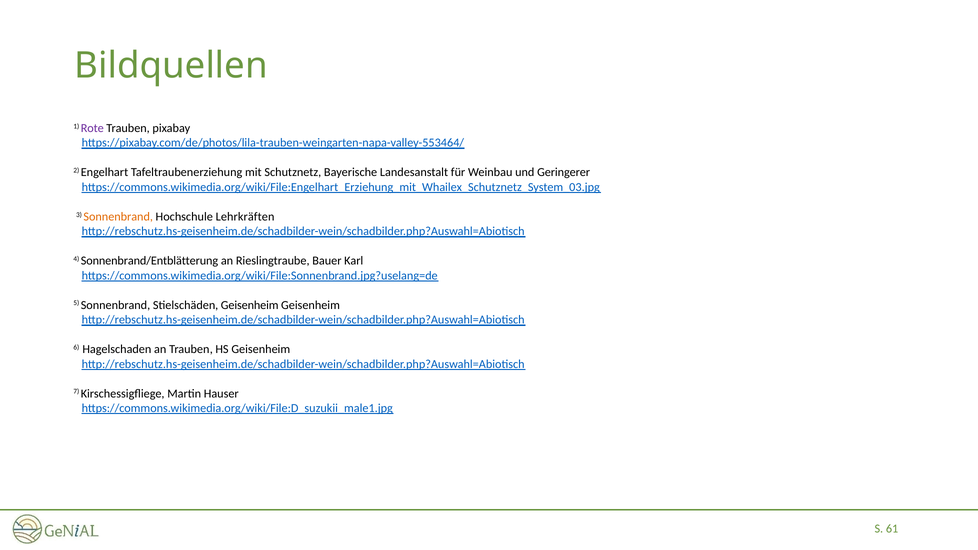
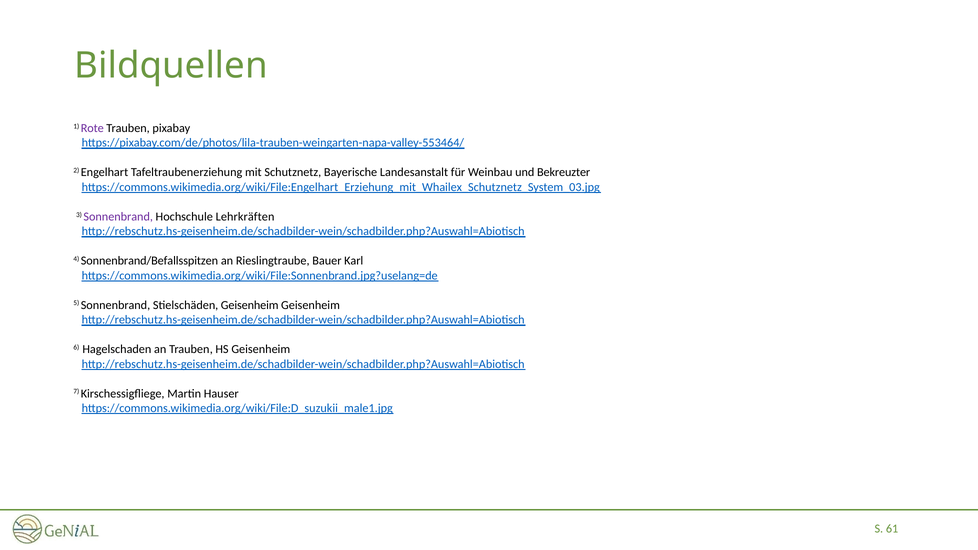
Geringerer: Geringerer -> Bekreuzter
Sonnenbrand at (118, 217) colour: orange -> purple
Sonnenbrand/Entblätterung: Sonnenbrand/Entblätterung -> Sonnenbrand/Befallsspitzen
